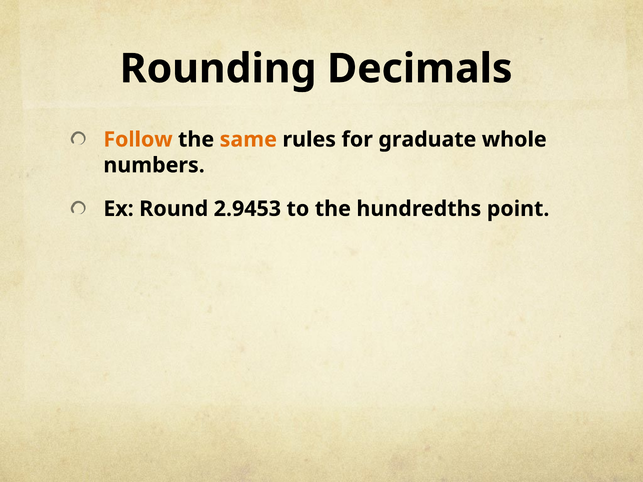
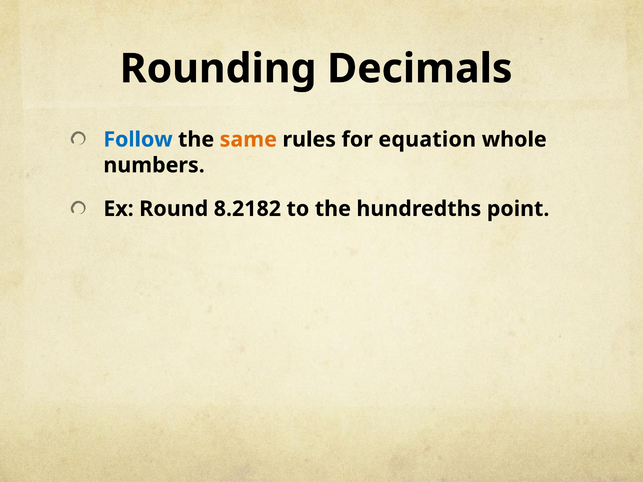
Follow colour: orange -> blue
graduate: graduate -> equation
2.9453: 2.9453 -> 8.2182
